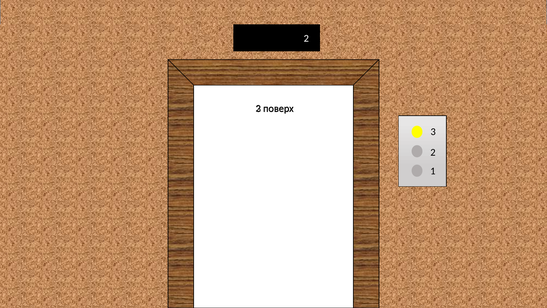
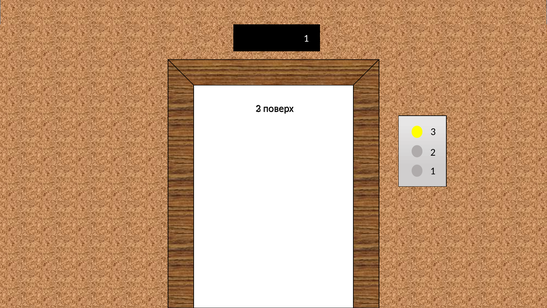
2 at (306, 39): 2 -> 1
